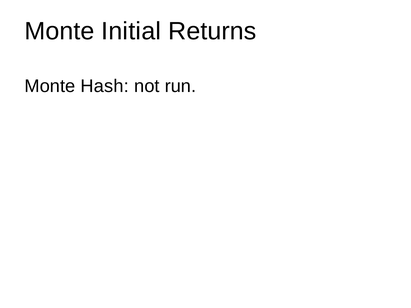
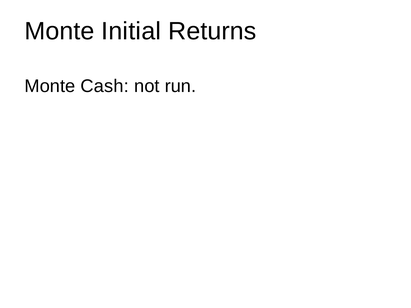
Hash: Hash -> Cash
